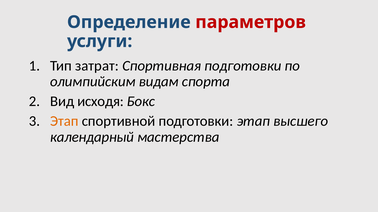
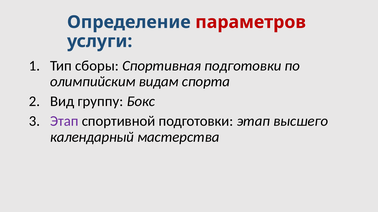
затрат: затрат -> сборы
исходя: исходя -> группу
Этап at (64, 121) colour: orange -> purple
